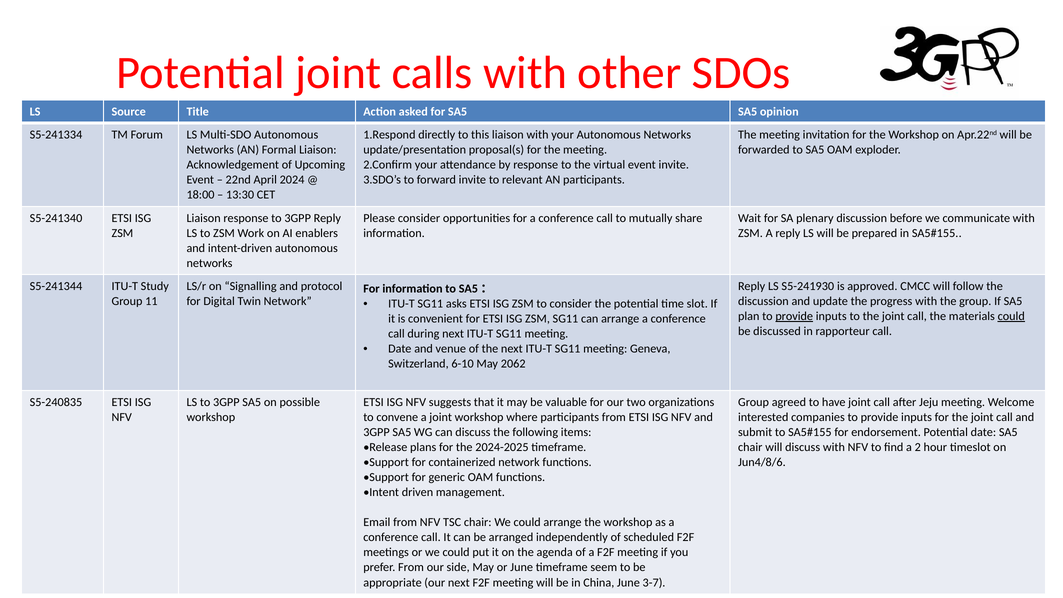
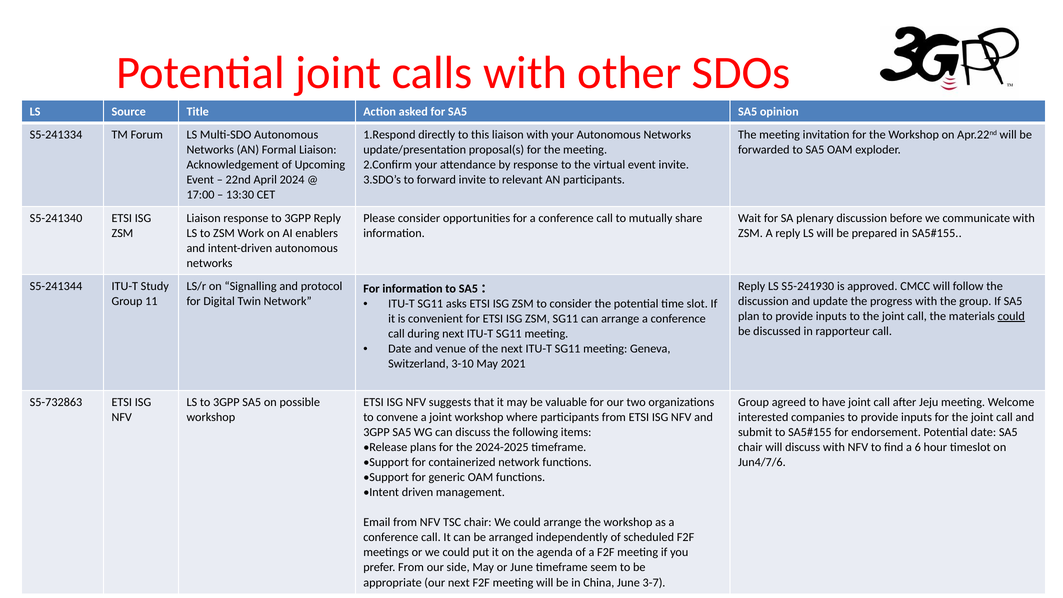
18:00: 18:00 -> 17:00
provide at (794, 316) underline: present -> none
6-10: 6-10 -> 3-10
2062: 2062 -> 2021
S5-240835: S5-240835 -> S5-732863
a 2: 2 -> 6
Jun4/8/6: Jun4/8/6 -> Jun4/7/6
